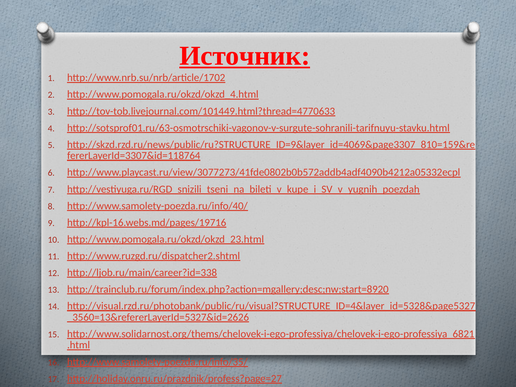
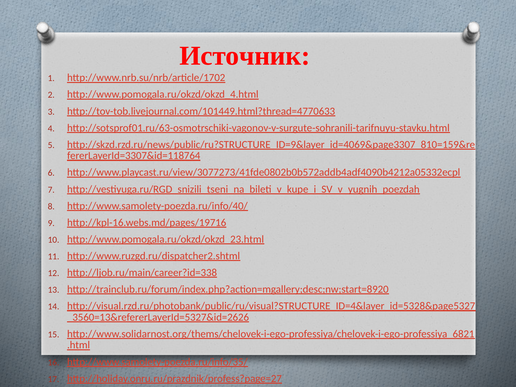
Источник underline: present -> none
